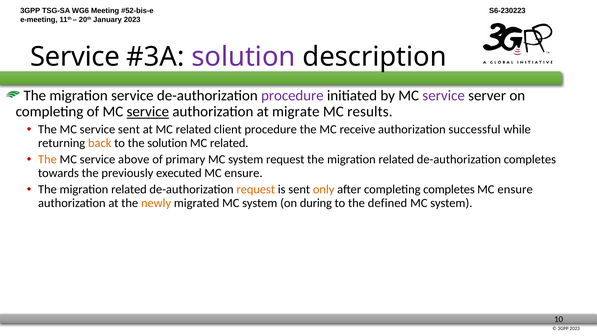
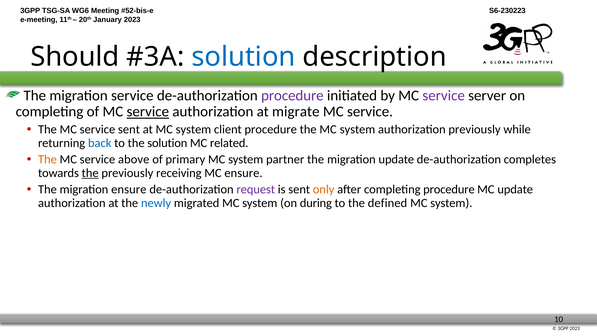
Service at (75, 57): Service -> Should
solution at (244, 57) colour: purple -> blue
results at (370, 112): results -> service
at MC related: related -> system
the MC receive: receive -> system
authorization successful: successful -> previously
back colour: orange -> blue
system request: request -> partner
related at (396, 159): related -> update
the at (90, 173) underline: none -> present
executed: executed -> receiving
related at (129, 189): related -> ensure
request at (256, 189) colour: orange -> purple
completing completes: completes -> procedure
ensure at (515, 189): ensure -> update
newly colour: orange -> blue
